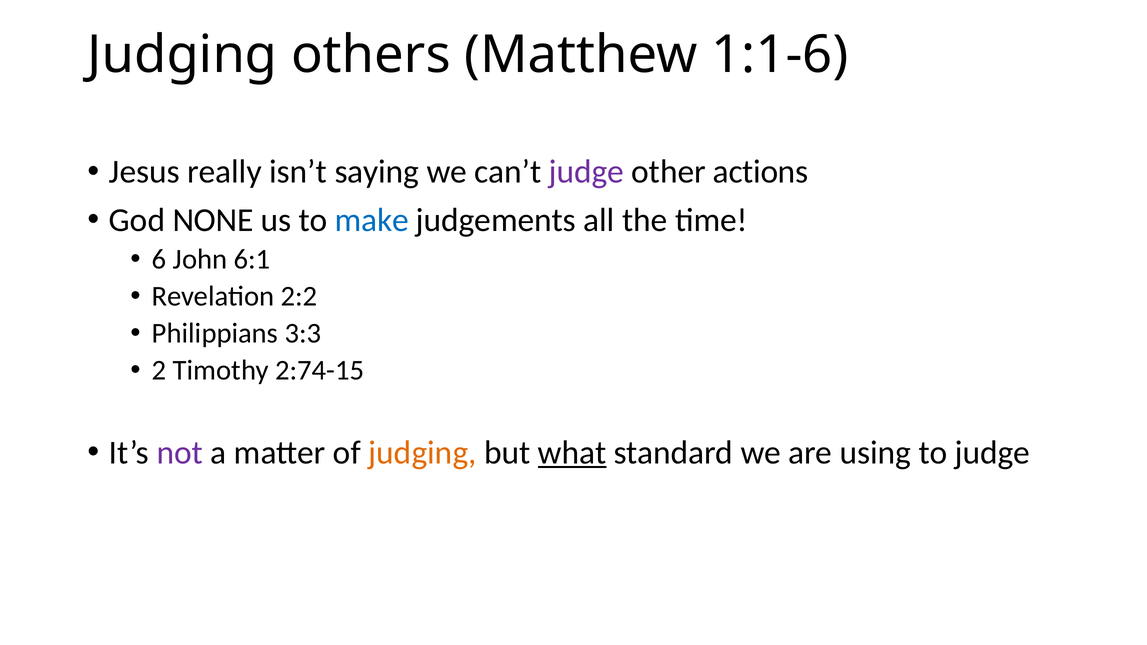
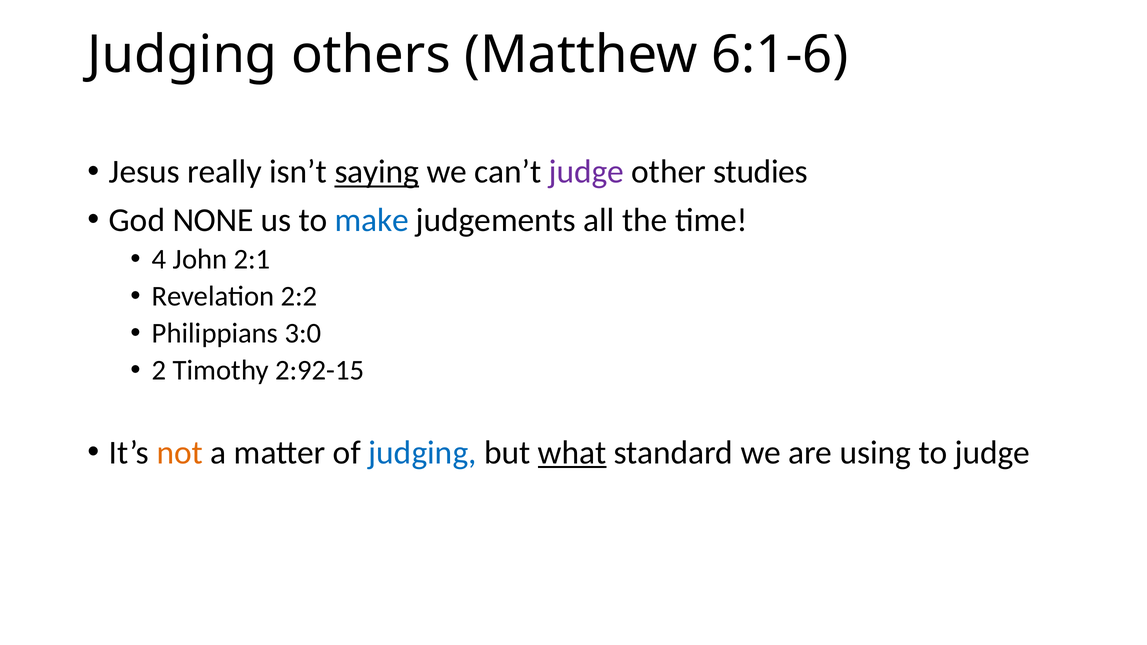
1:1-6: 1:1-6 -> 6:1-6
saying underline: none -> present
actions: actions -> studies
6: 6 -> 4
6:1: 6:1 -> 2:1
3:3: 3:3 -> 3:0
2:74-15: 2:74-15 -> 2:92-15
not colour: purple -> orange
judging at (422, 453) colour: orange -> blue
